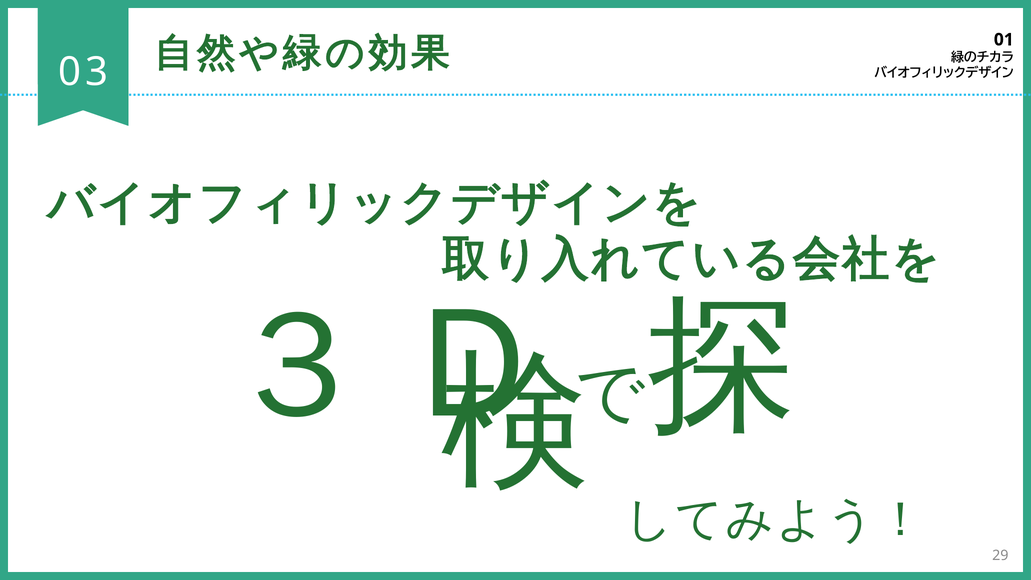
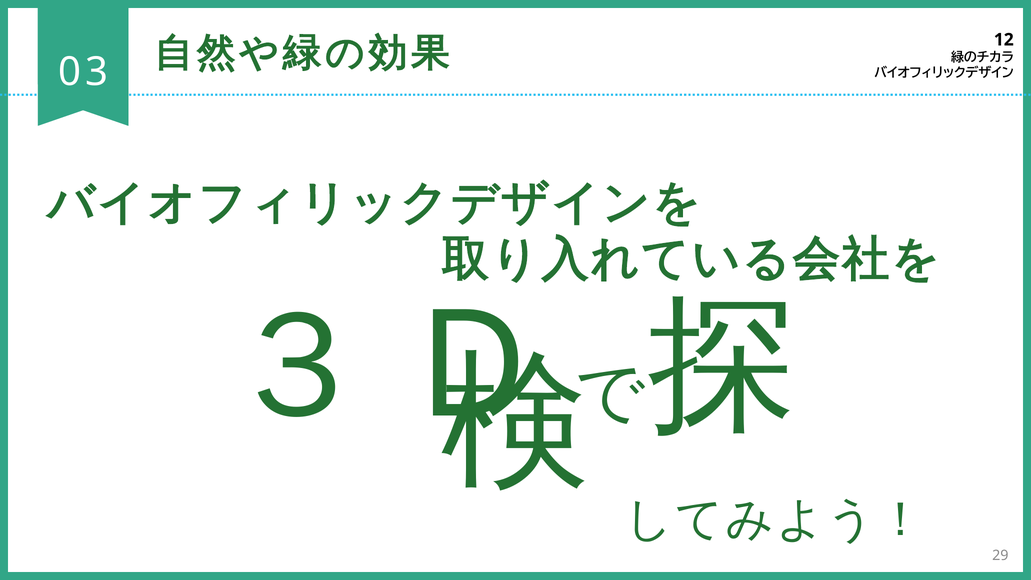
01: 01 -> 12
